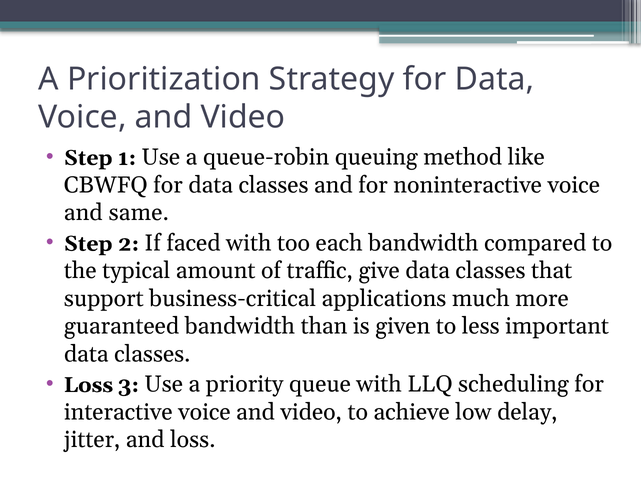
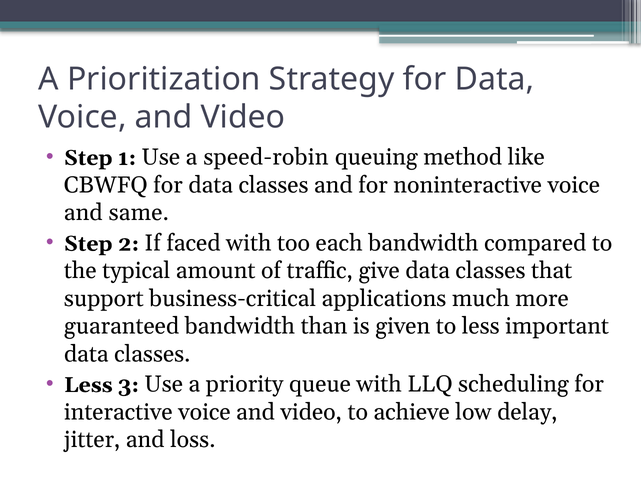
queue-robin: queue-robin -> speed-robin
Loss at (88, 386): Loss -> Less
